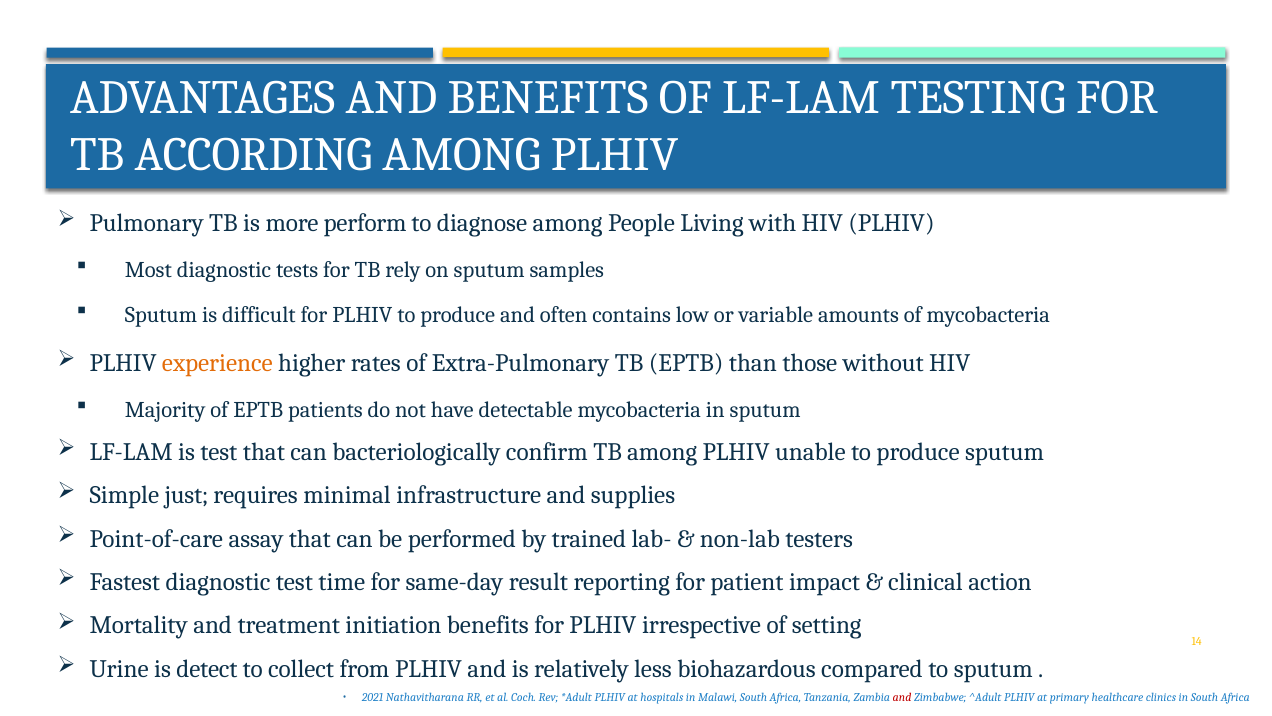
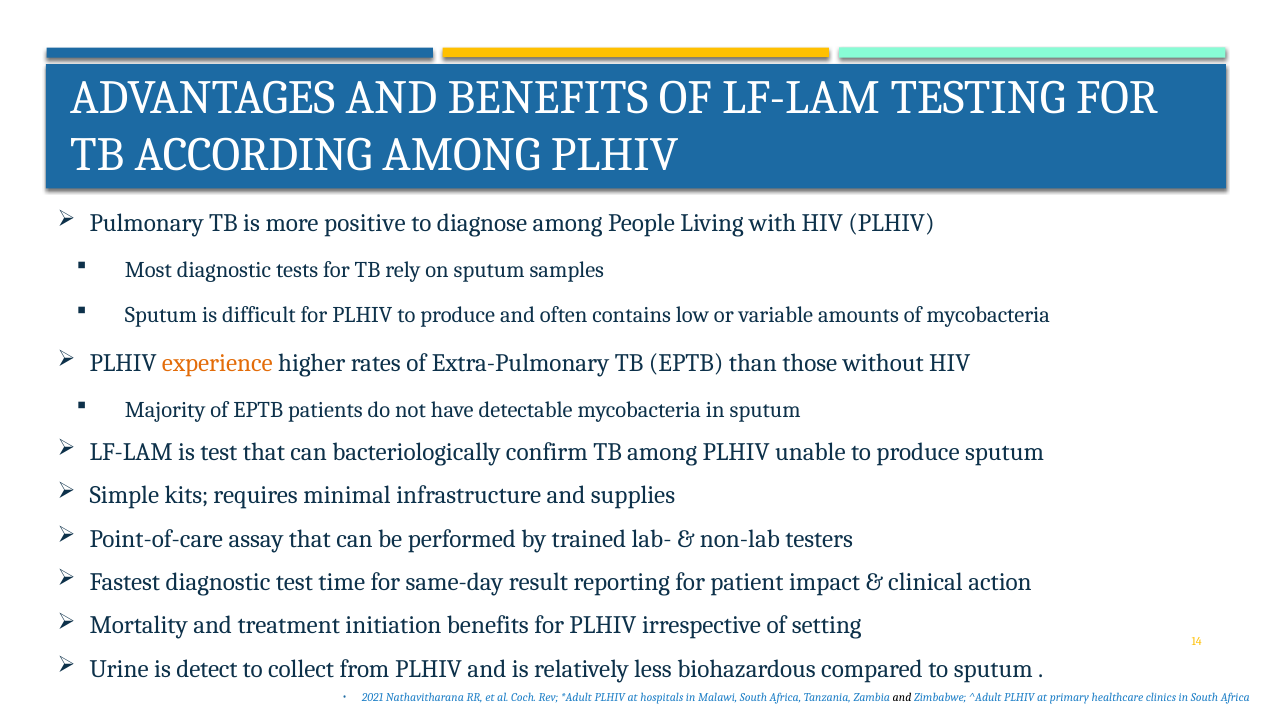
perform: perform -> positive
just: just -> kits
and at (902, 697) colour: red -> black
